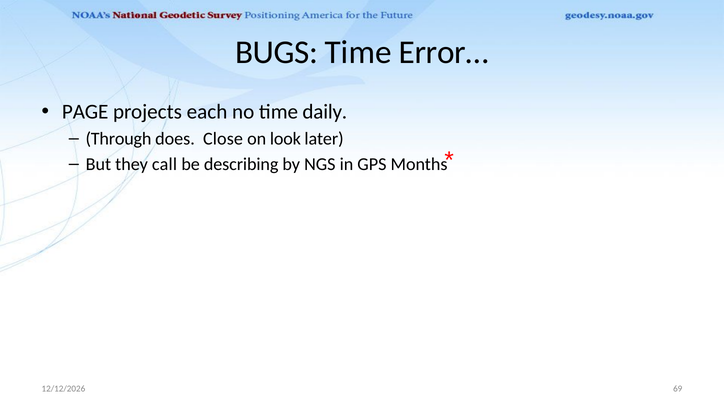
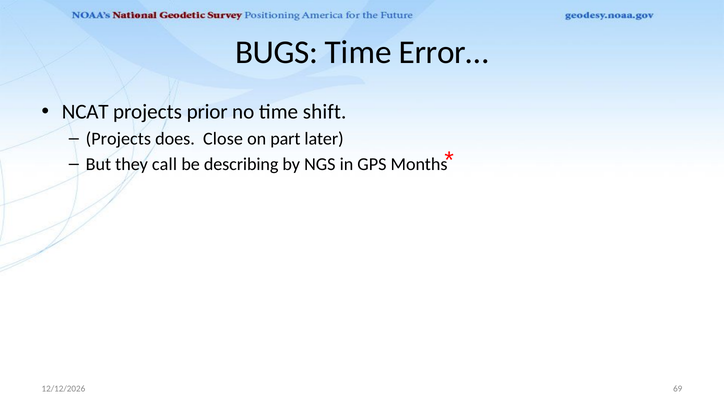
PAGE: PAGE -> NCAT
each: each -> prior
daily: daily -> shift
Through at (119, 139): Through -> Projects
look: look -> part
